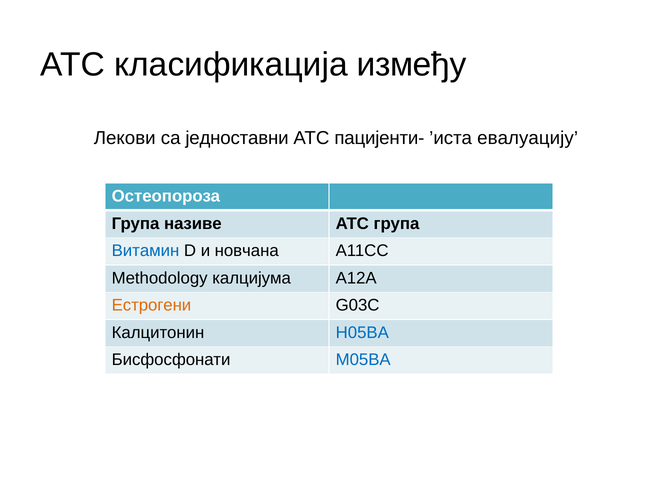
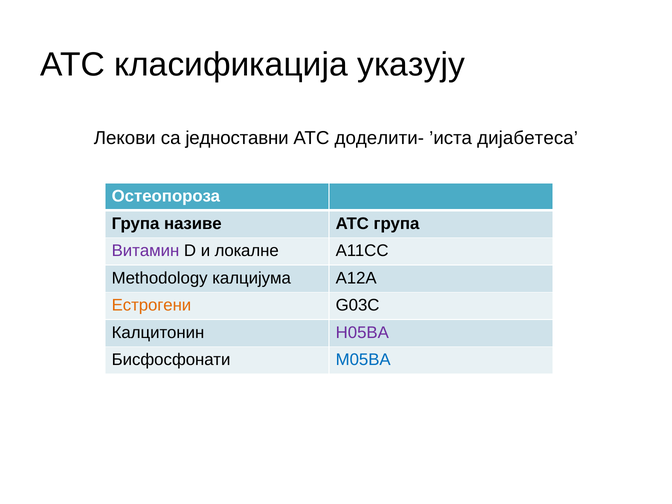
између: између -> указују
пацијенти-: пацијенти- -> доделити-
евалуацију: евалуацију -> дијабетеса
Витамин colour: blue -> purple
новчана: новчана -> локалне
H05BA colour: blue -> purple
